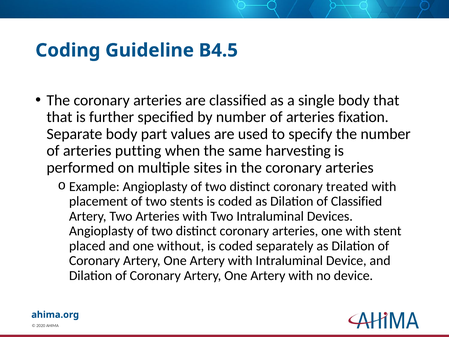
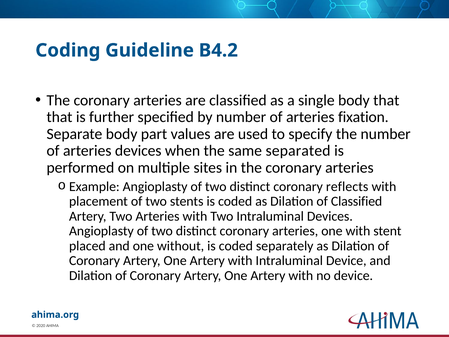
B4.5: B4.5 -> B4.2
arteries putting: putting -> devices
harvesting: harvesting -> separated
treated: treated -> reflects
